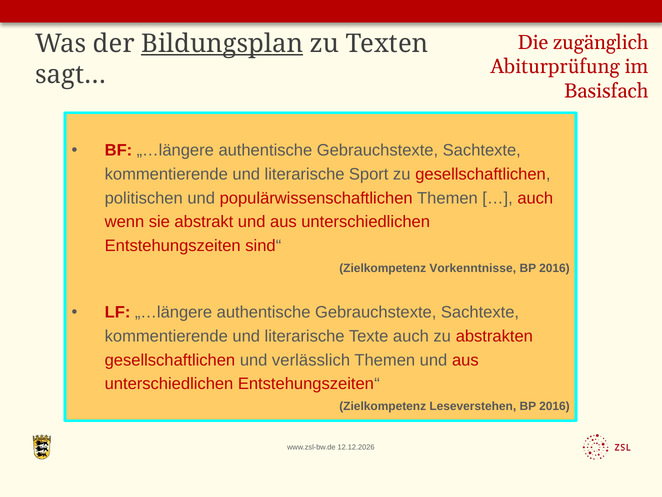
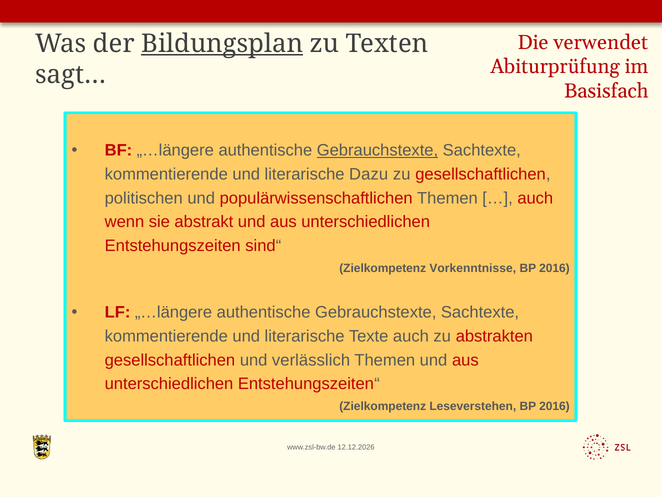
zugänglich: zugänglich -> verwendet
Gebrauchstexte at (377, 150) underline: none -> present
Sport: Sport -> Dazu
